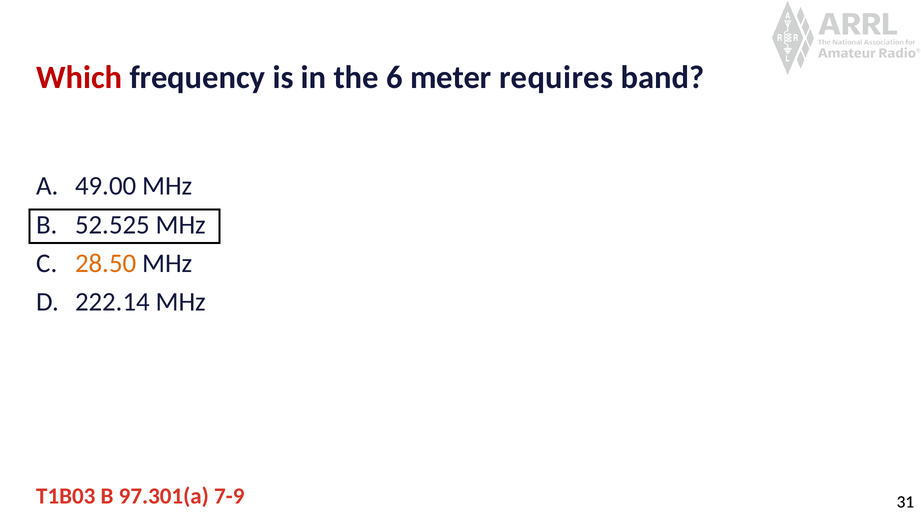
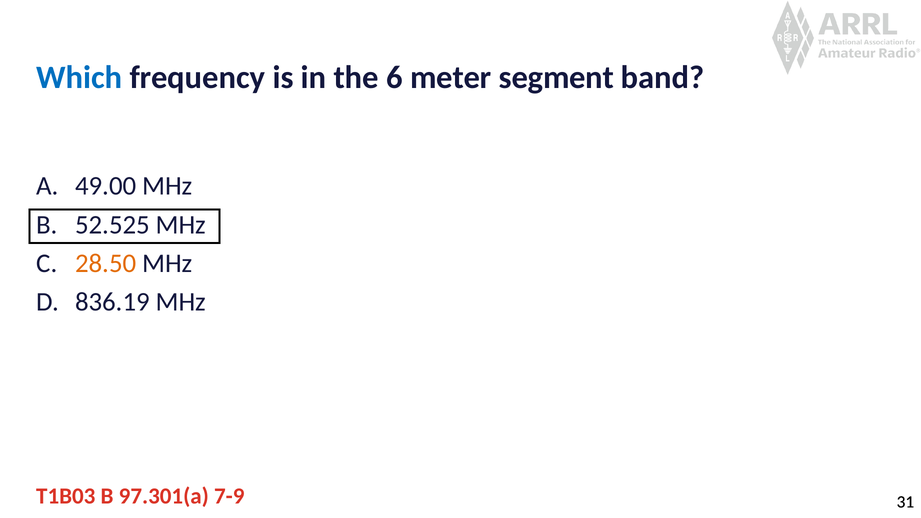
Which colour: red -> blue
requires: requires -> segment
222.14: 222.14 -> 836.19
